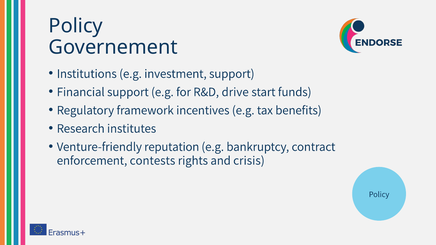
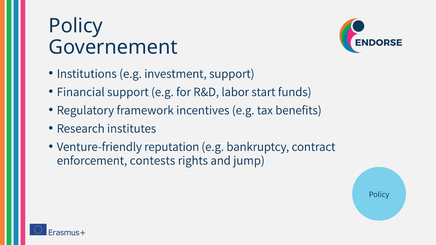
drive: drive -> labor
crisis: crisis -> jump
